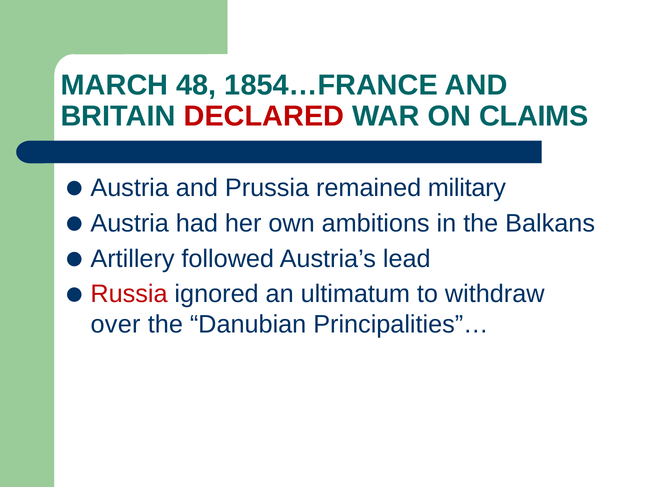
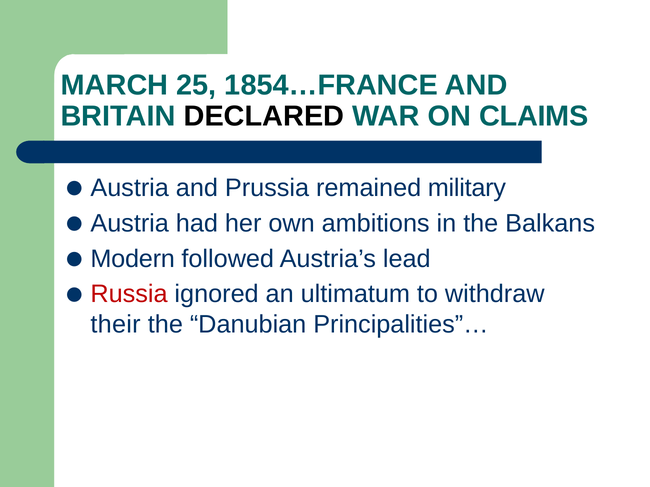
48: 48 -> 25
DECLARED colour: red -> black
Artillery: Artillery -> Modern
over: over -> their
